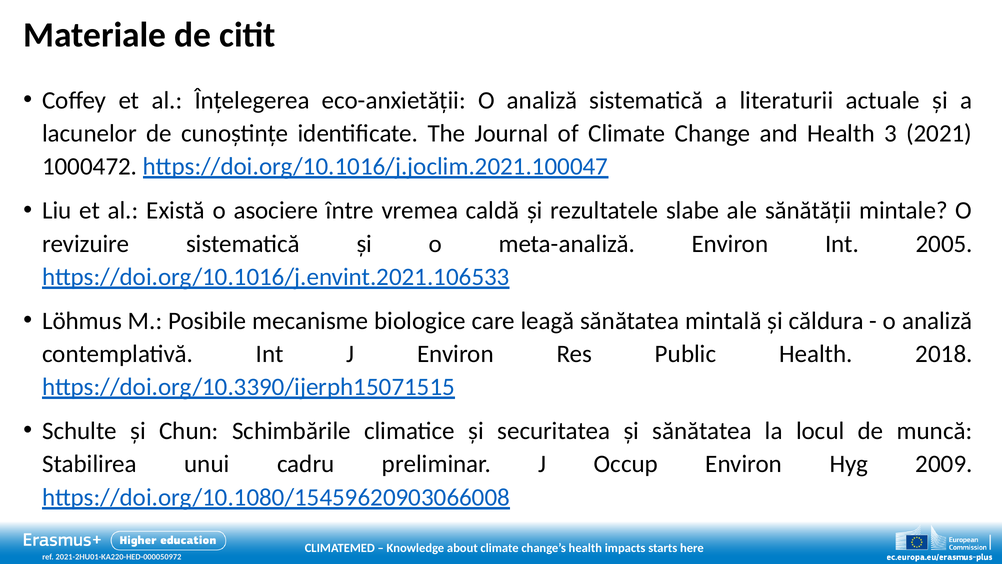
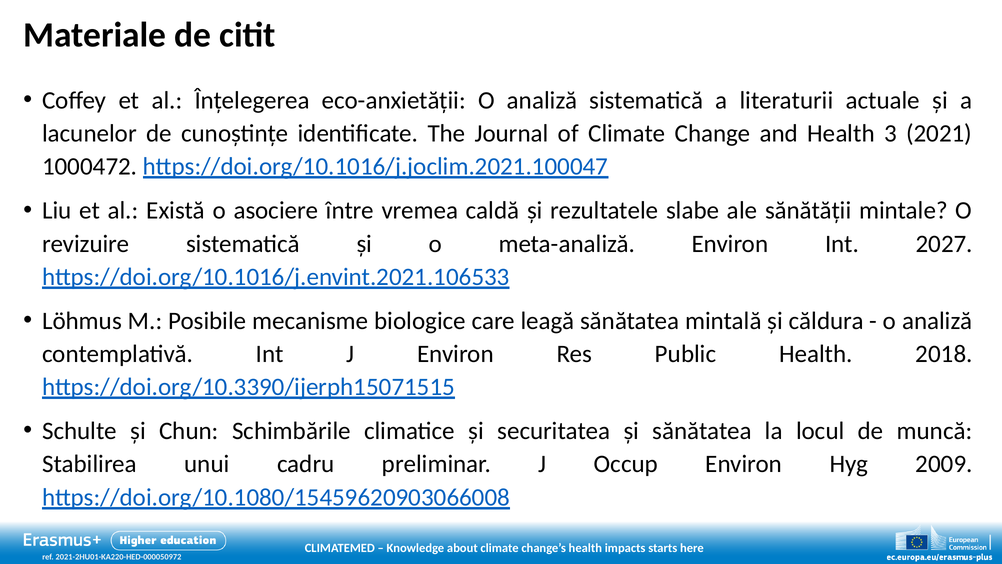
2005: 2005 -> 2027
